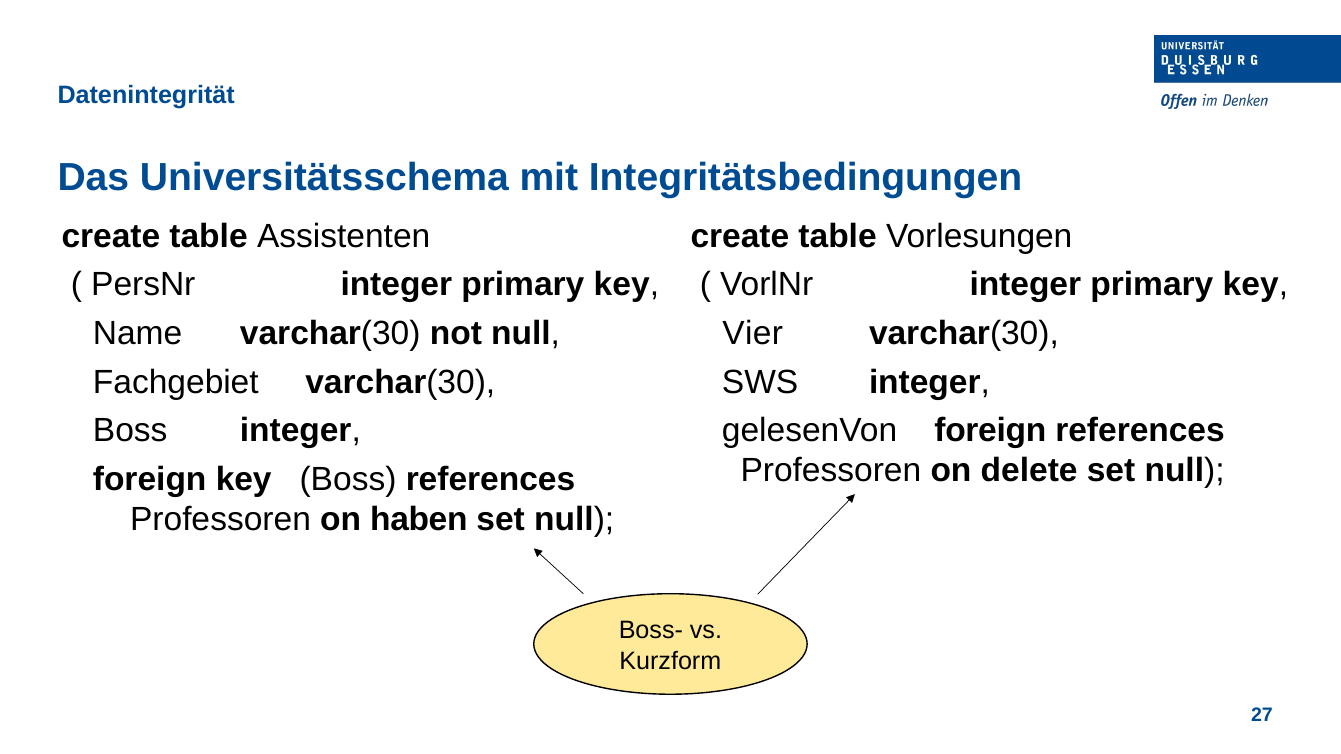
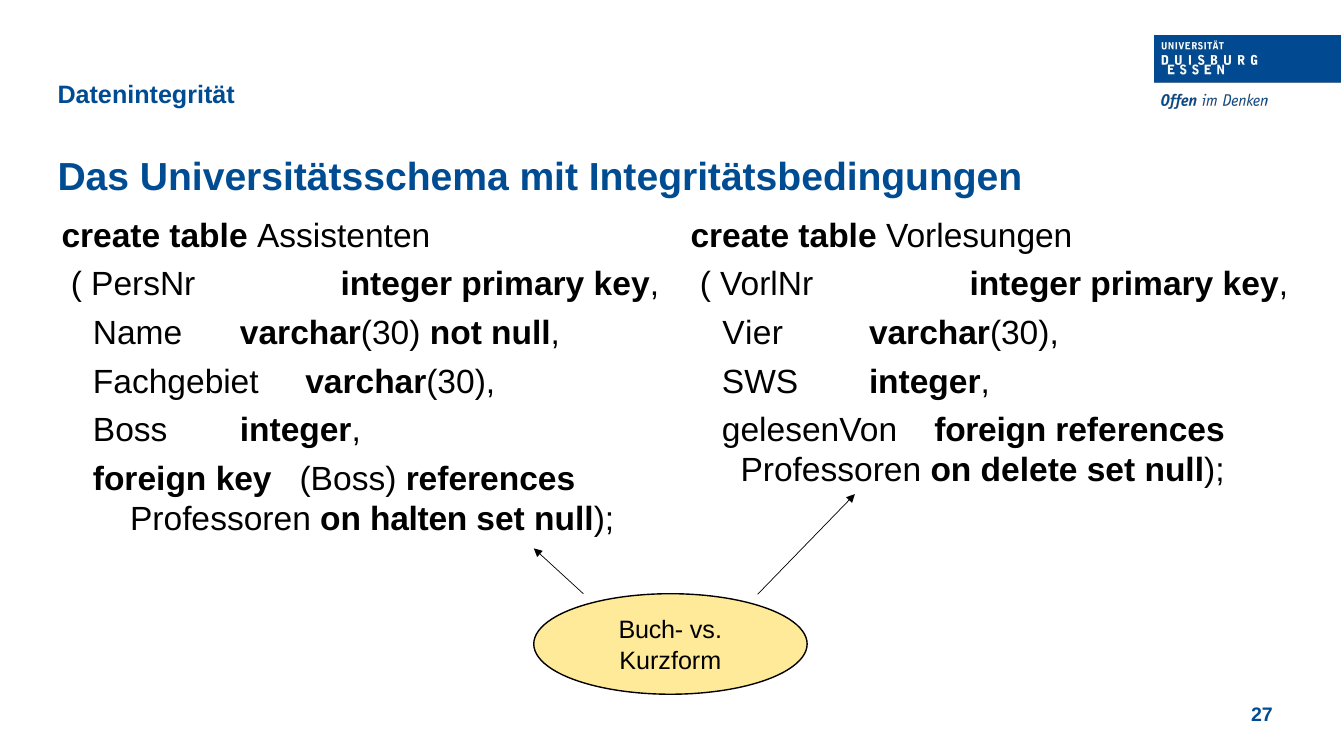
haben: haben -> halten
Boss-: Boss- -> Buch-
